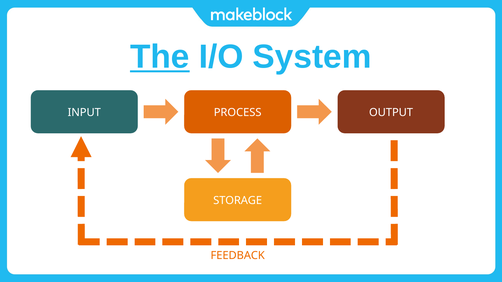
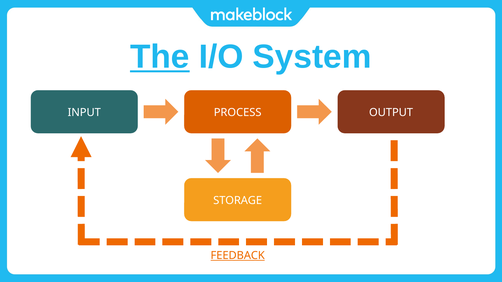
FEEDBACK underline: none -> present
